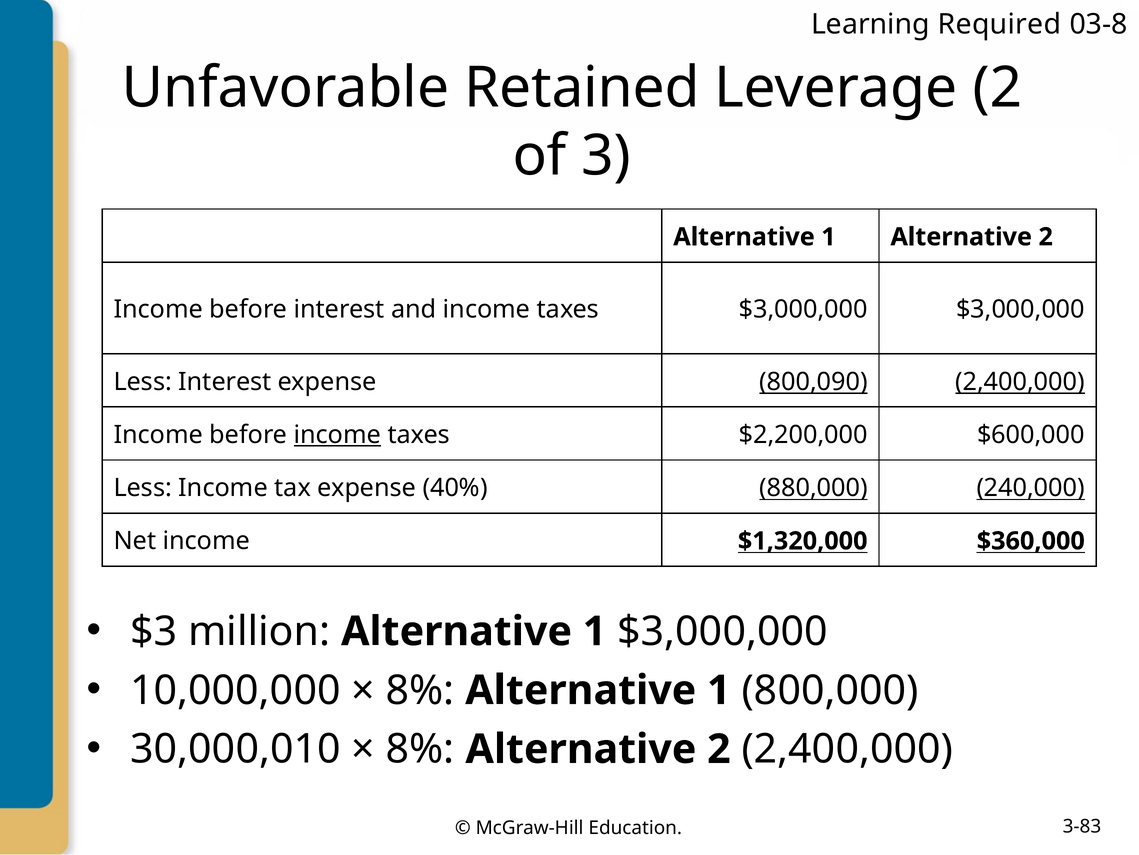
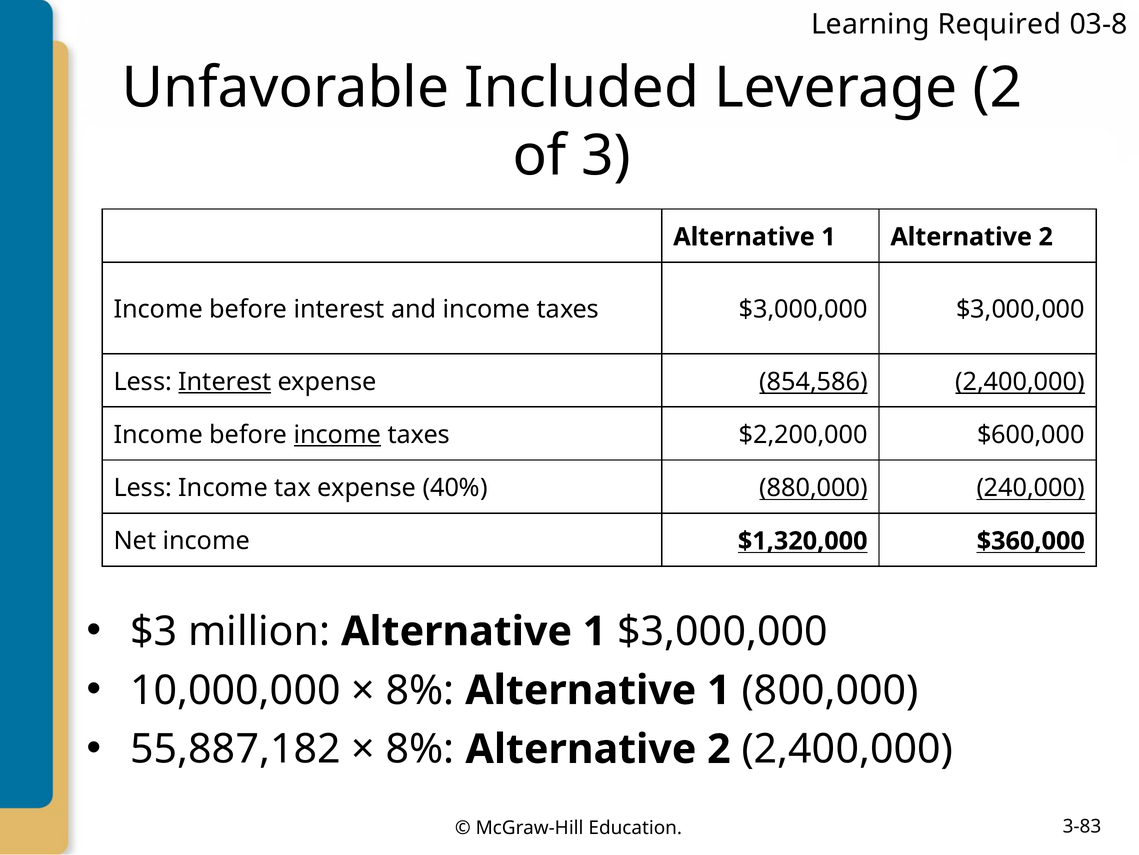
Retained: Retained -> Included
Interest at (225, 381) underline: none -> present
800,090: 800,090 -> 854,586
30,000,010: 30,000,010 -> 55,887,182
